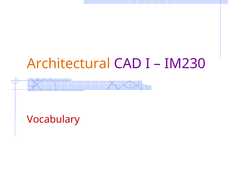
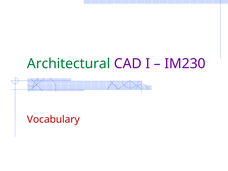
Architectural colour: orange -> green
